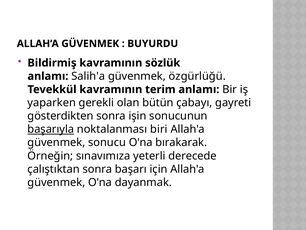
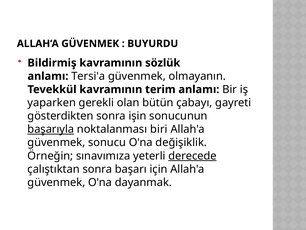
Salih'a: Salih'a -> Tersi'a
özgürlüğü: özgürlüğü -> olmayanın
bırakarak: bırakarak -> değişiklik
derecede underline: none -> present
